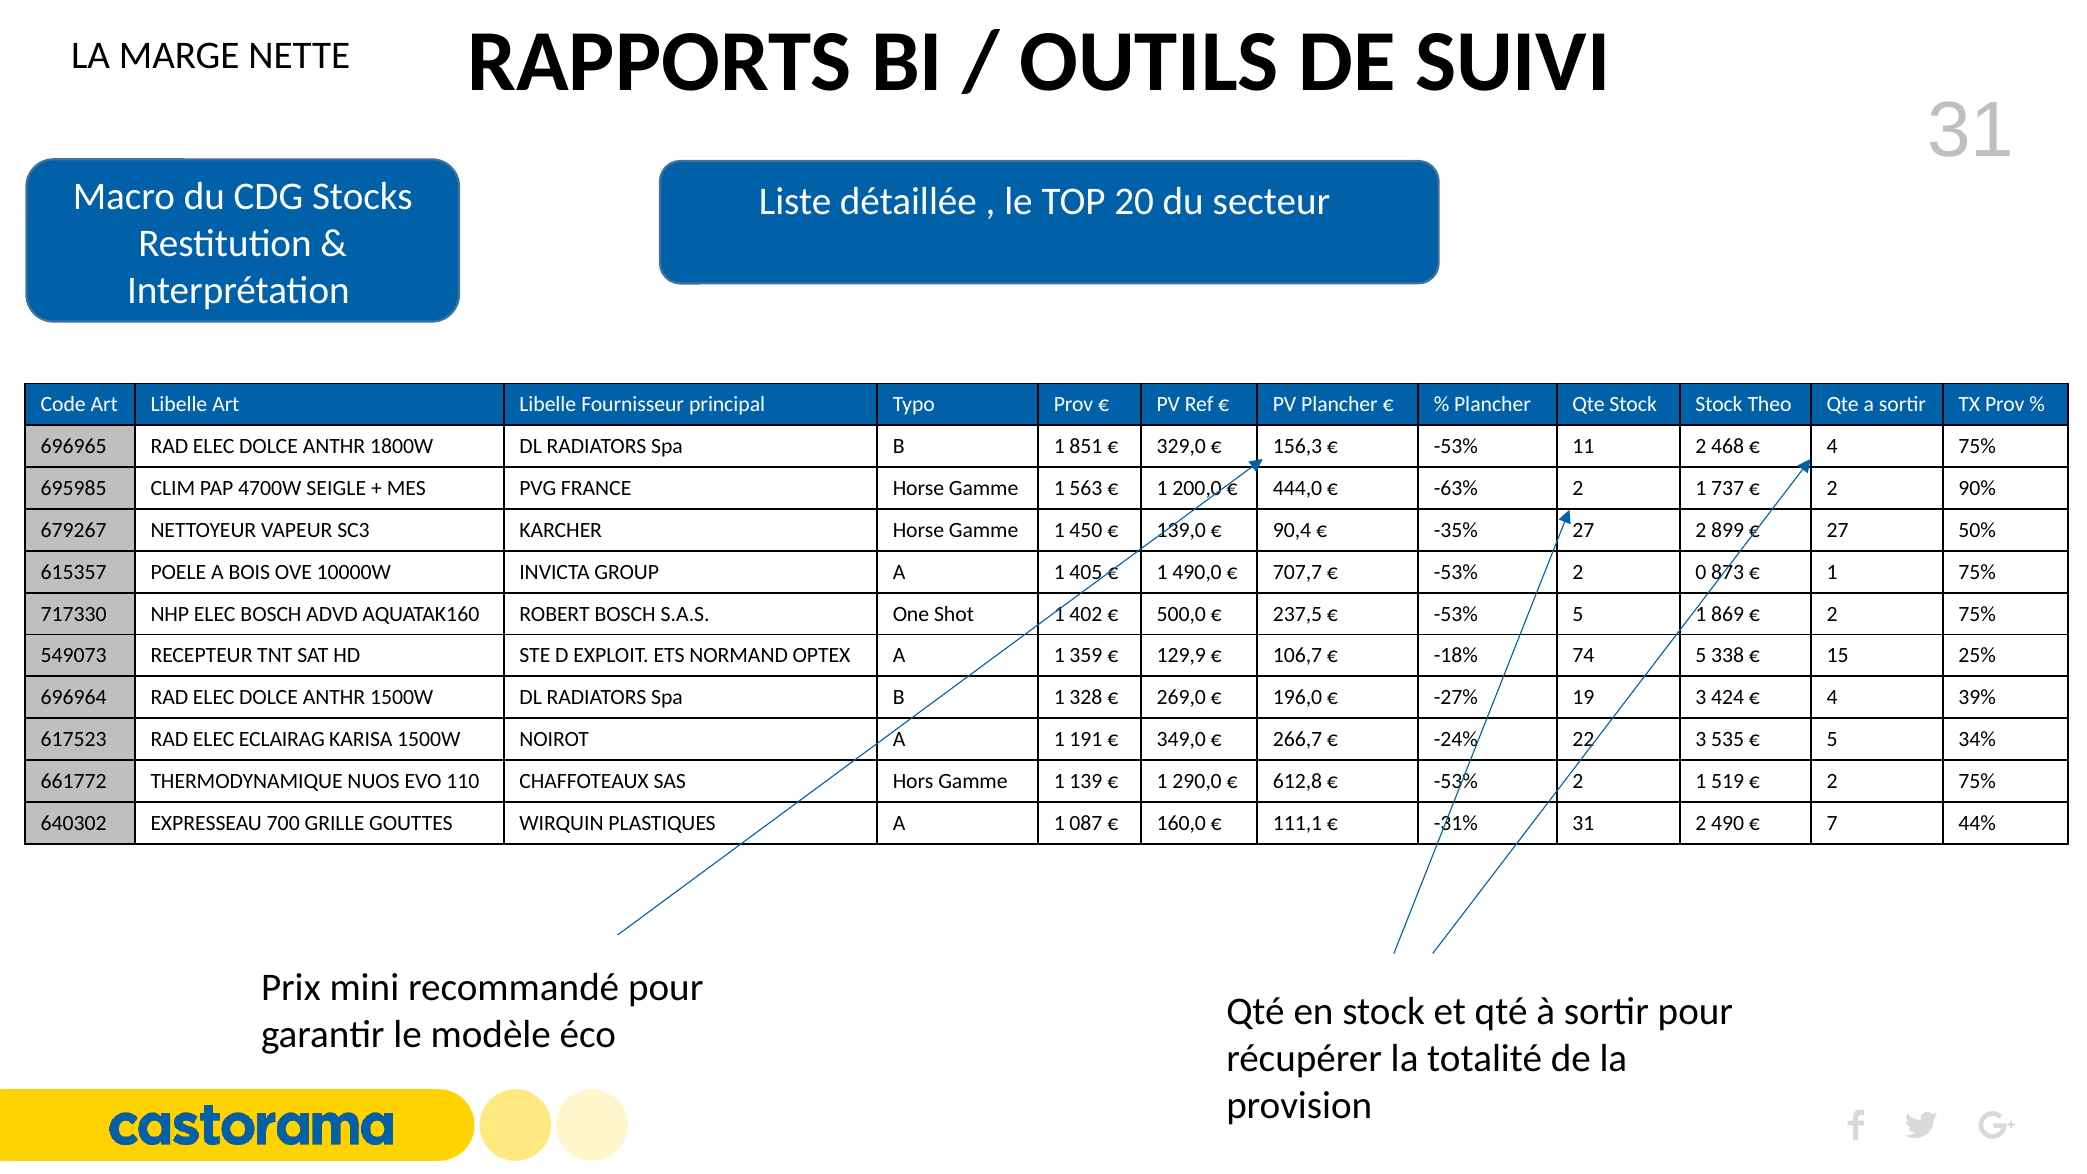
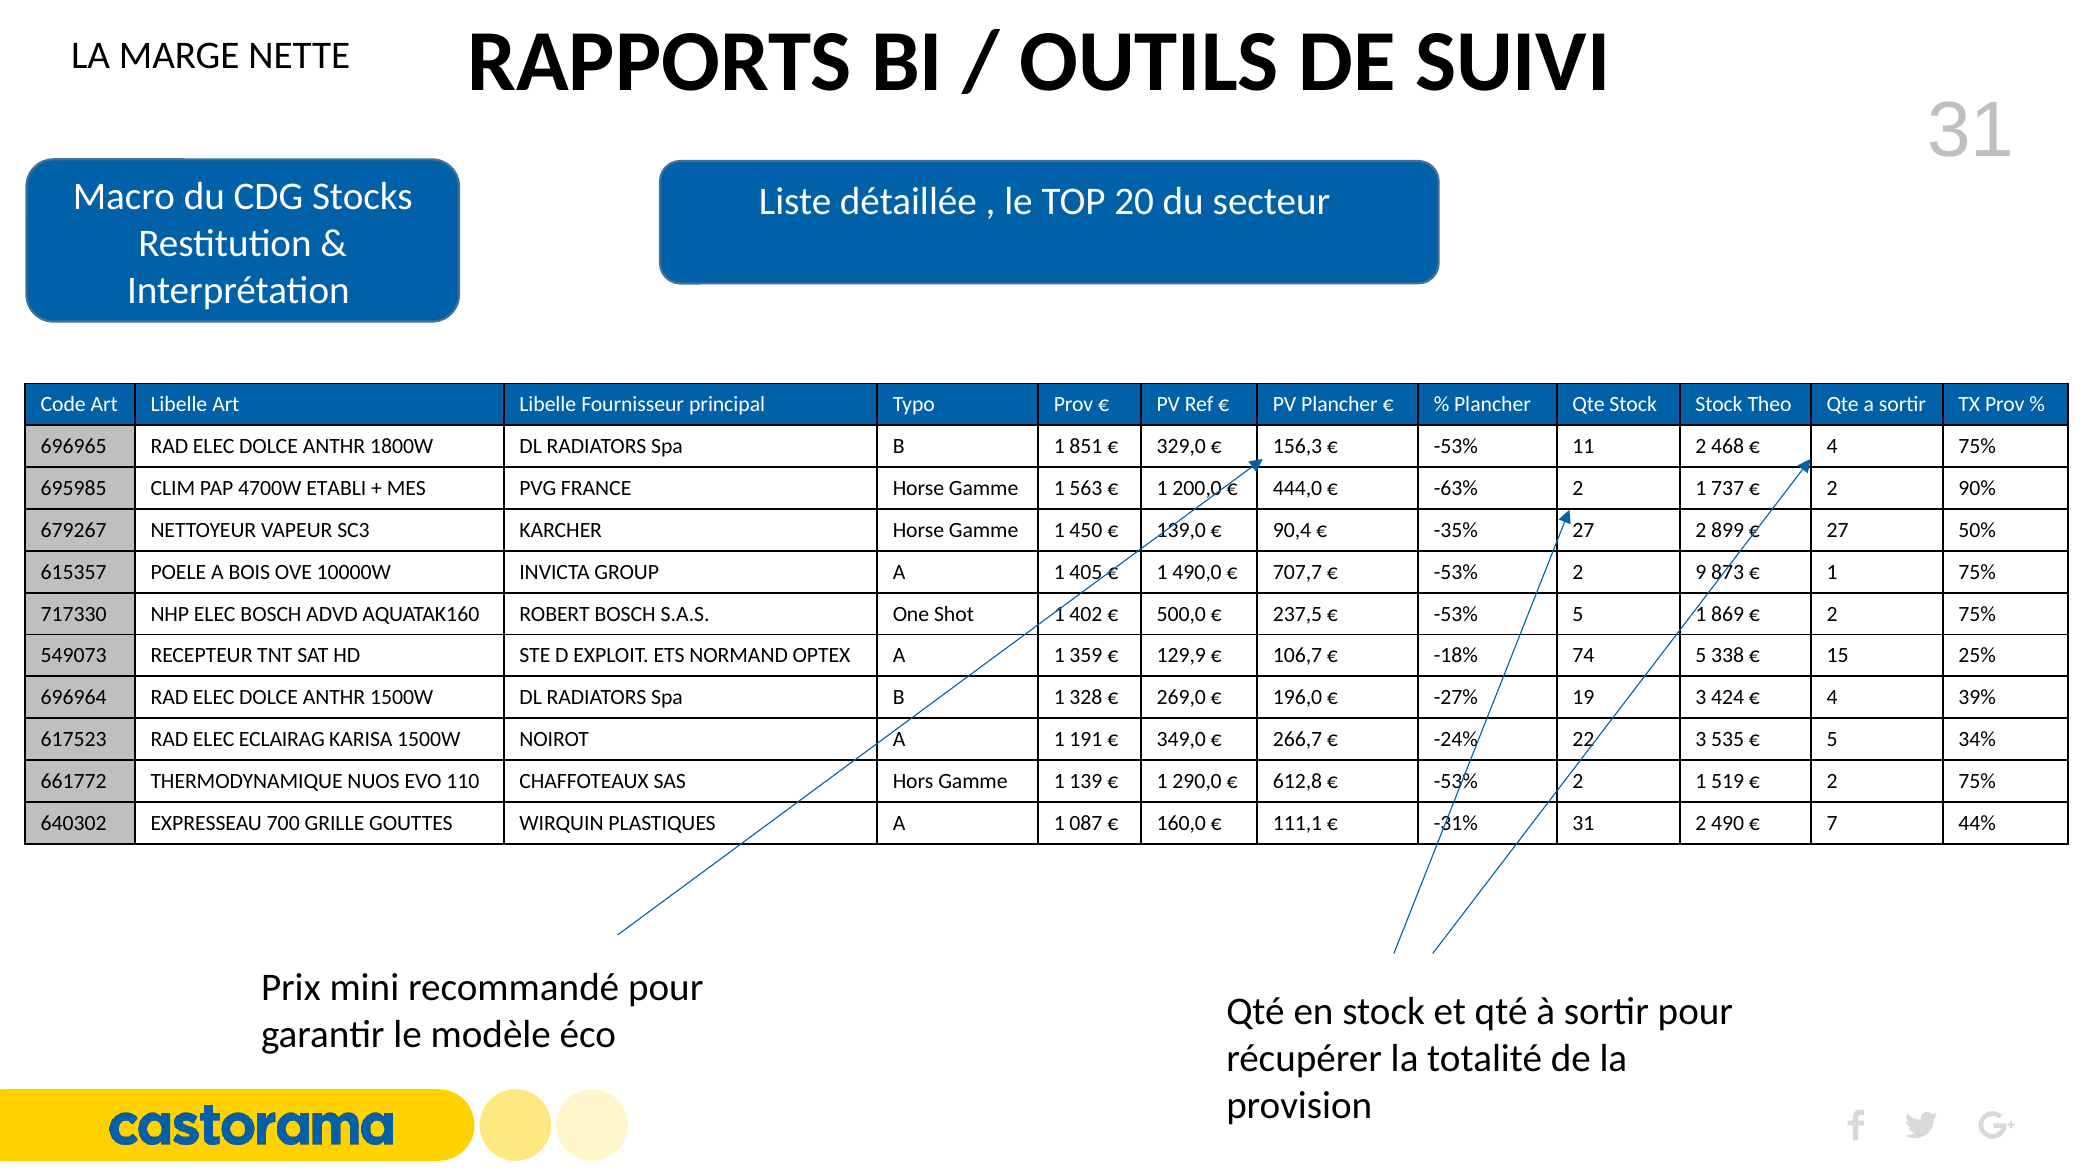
SEIGLE: SEIGLE -> ETABLI
0: 0 -> 9
